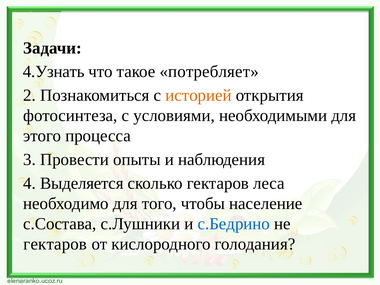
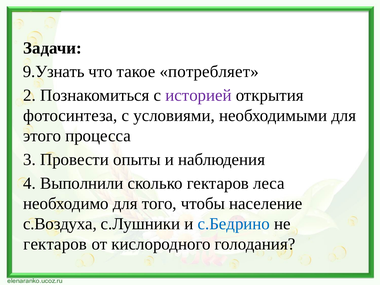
4.Узнать: 4.Узнать -> 9.Узнать
историей colour: orange -> purple
Выделяется: Выделяется -> Выполнили
с.Состава: с.Состава -> с.Воздуха
